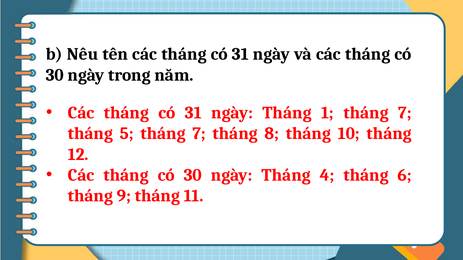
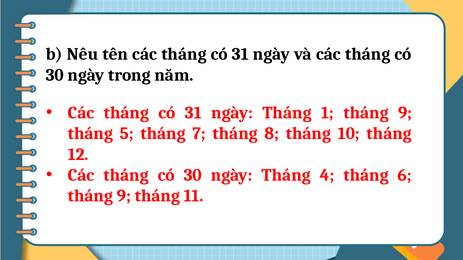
1 tháng 7: 7 -> 9
